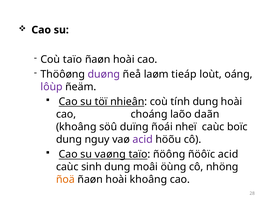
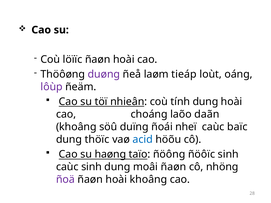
Coù taïo: taïo -> löïïc
boïc: boïc -> baïc
nguy: nguy -> thöïc
acid at (143, 140) colour: purple -> blue
vaøng: vaøng -> haøng
ñöôïc acid: acid -> sinh
moâi öùng: öùng -> ñaøn
ñoä colour: orange -> purple
